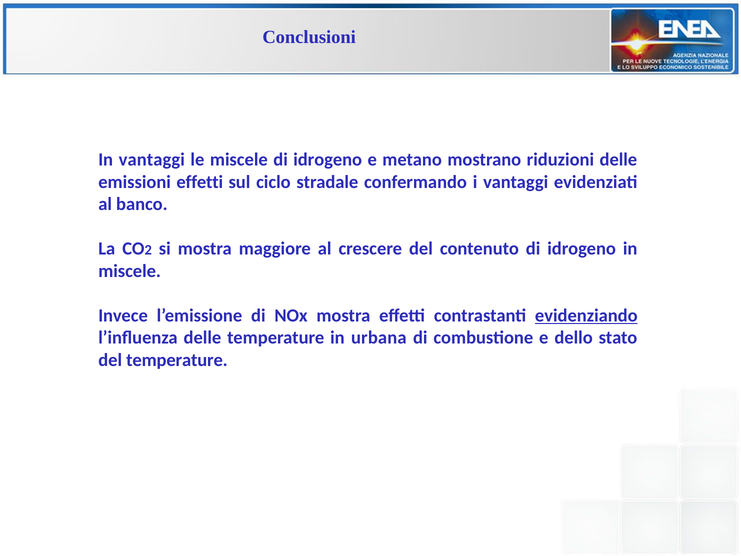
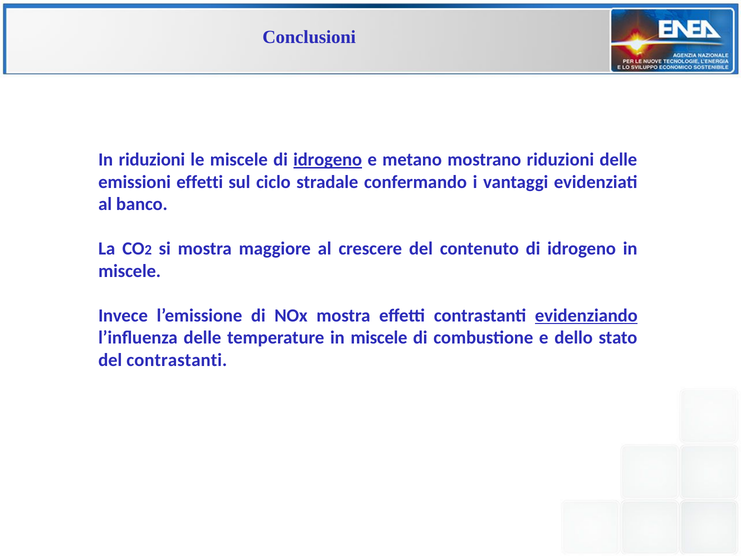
In vantaggi: vantaggi -> riduzioni
idrogeno at (328, 160) underline: none -> present
temperature in urbana: urbana -> miscele
del temperature: temperature -> contrastanti
